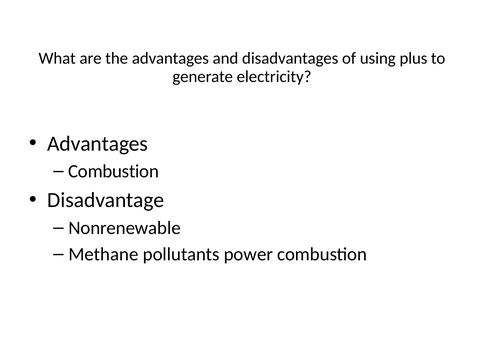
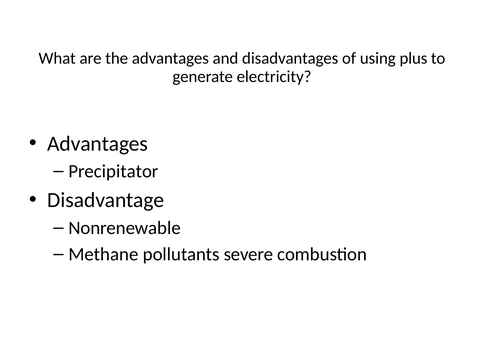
Combustion at (114, 171): Combustion -> Precipitator
power: power -> severe
